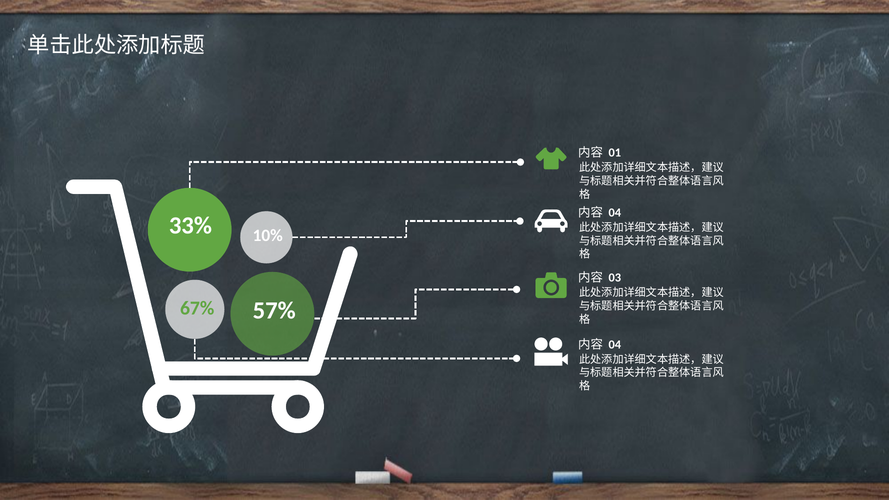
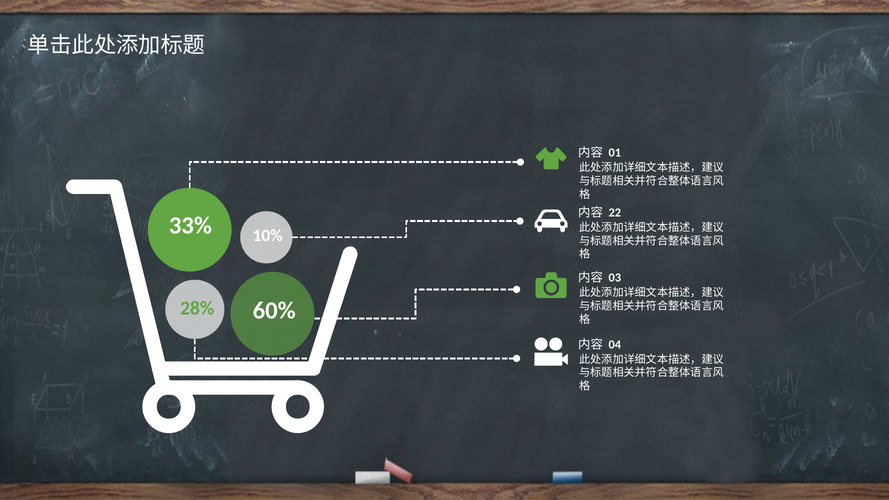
04 at (615, 213): 04 -> 22
67%: 67% -> 28%
57%: 57% -> 60%
